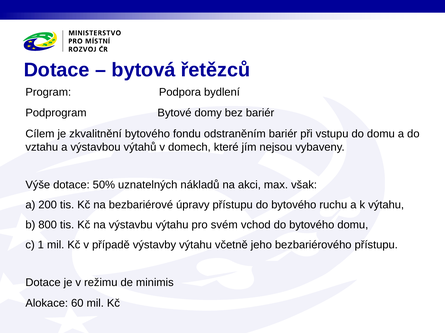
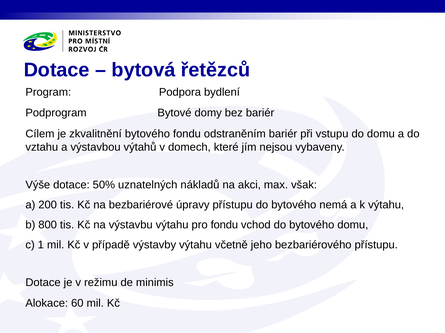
ruchu: ruchu -> nemá
pro svém: svém -> fondu
